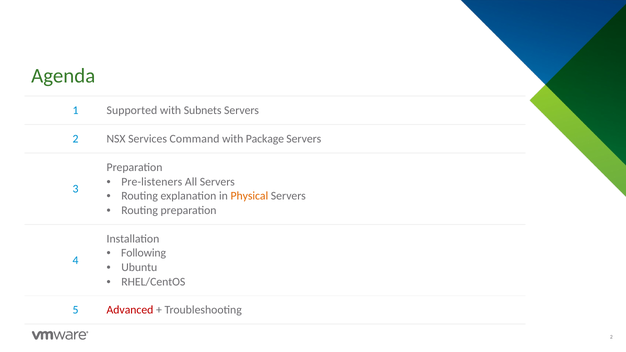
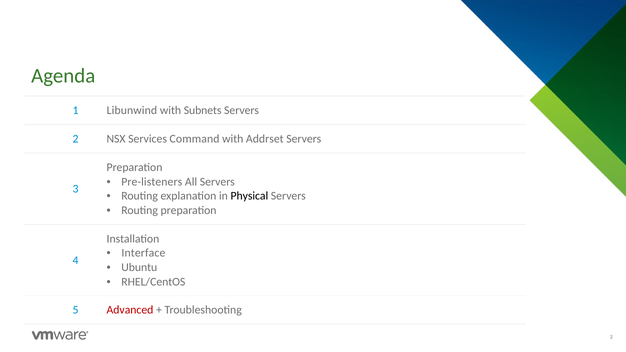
Supported: Supported -> Libunwind
Package: Package -> Addrset
Physical colour: orange -> black
Following: Following -> Interface
